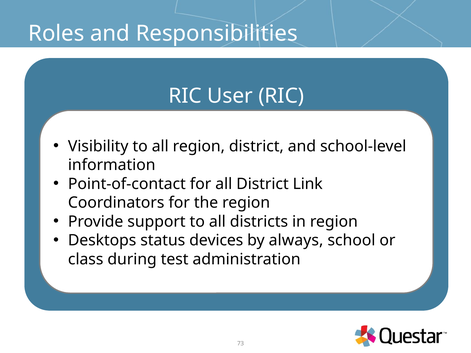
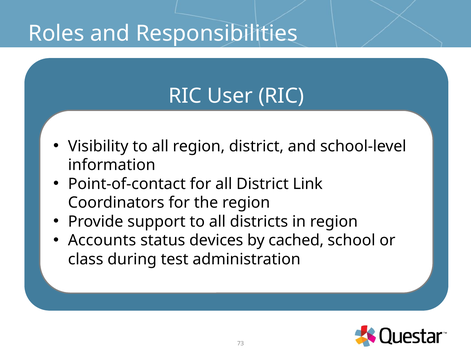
Desktops: Desktops -> Accounts
always: always -> cached
